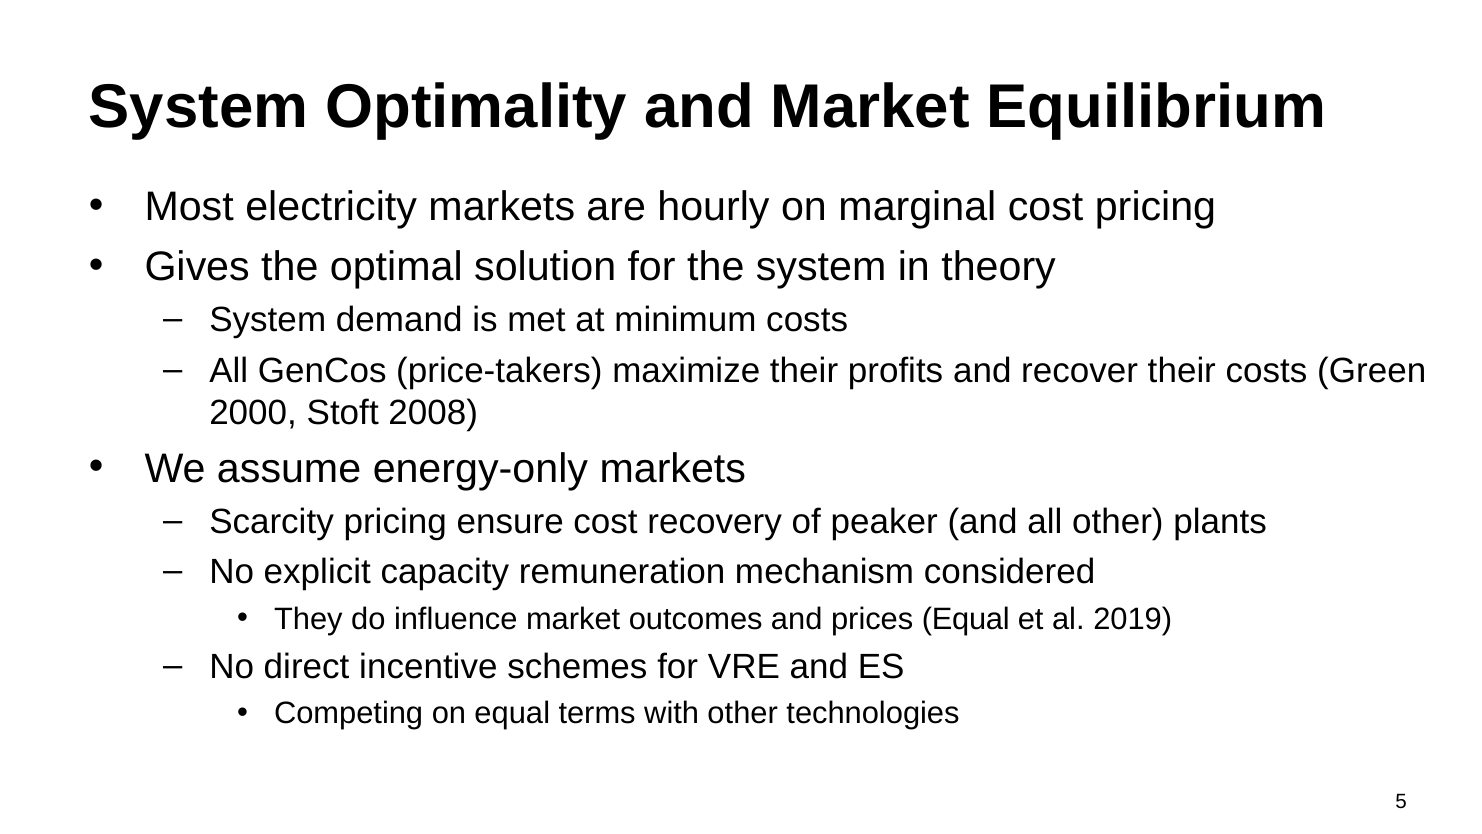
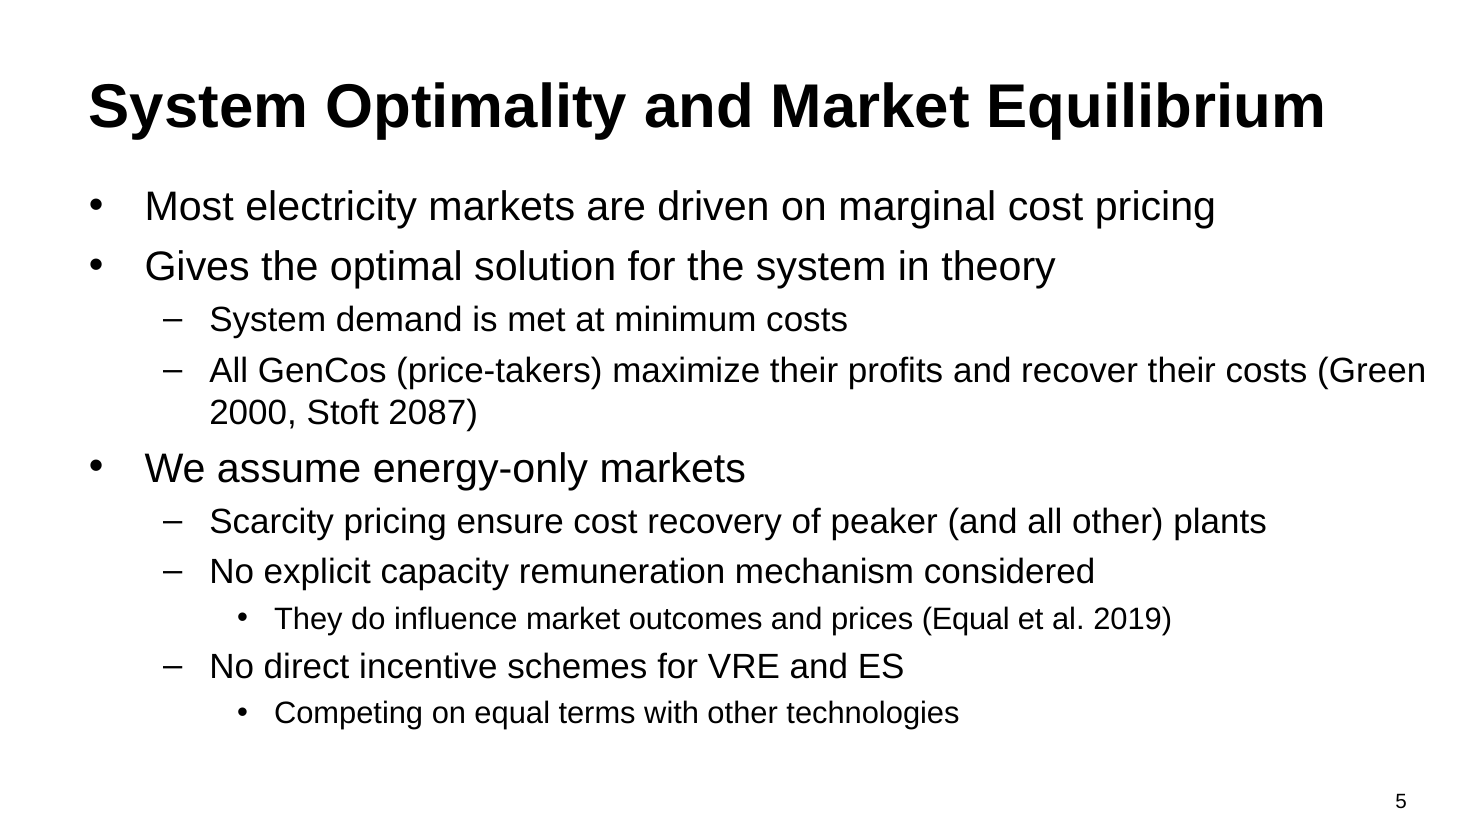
hourly: hourly -> driven
2008: 2008 -> 2087
